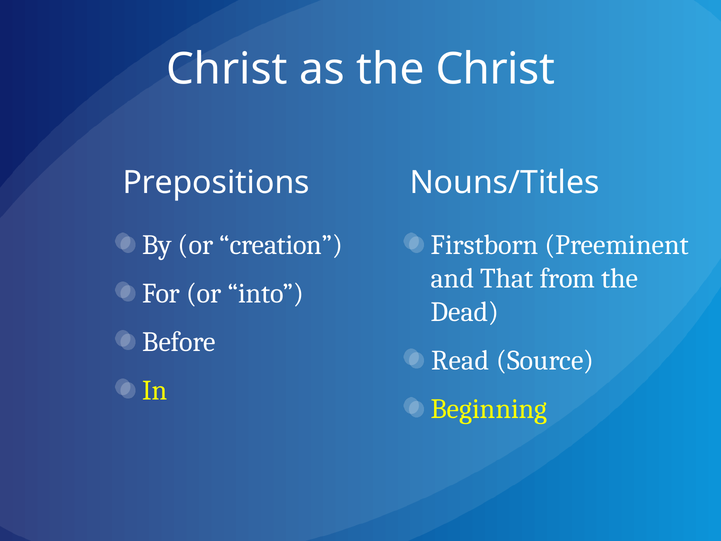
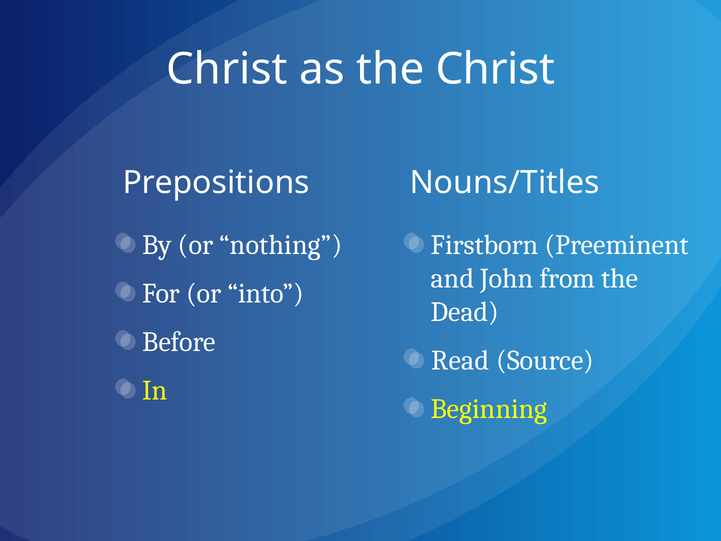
creation: creation -> nothing
That: That -> John
